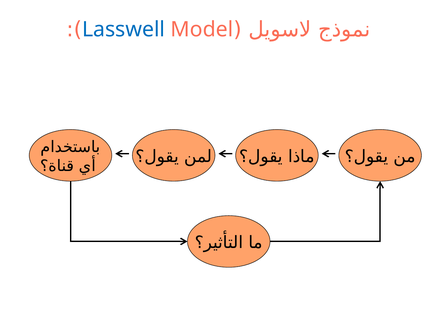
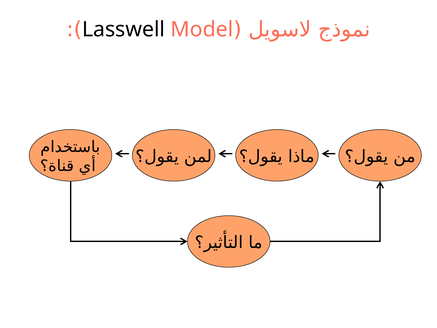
Lasswell colour: blue -> black
